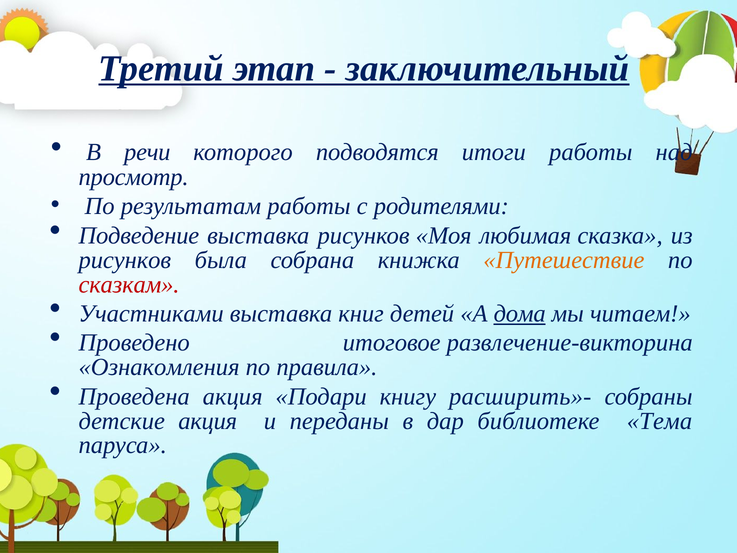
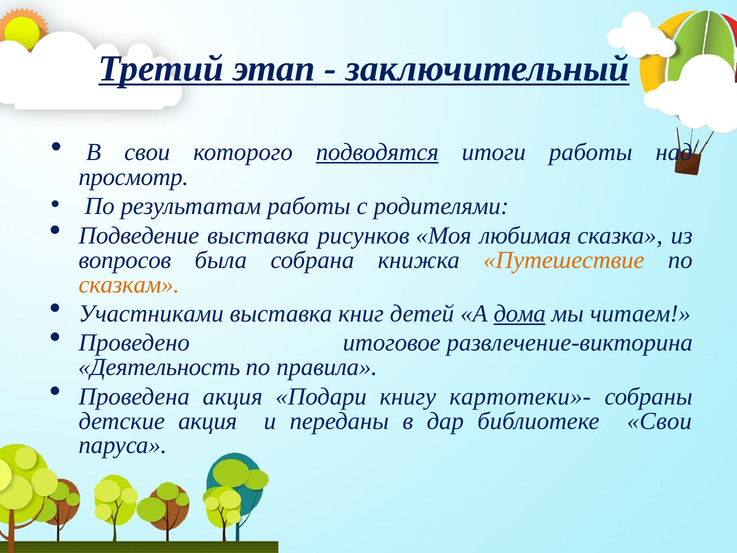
В речи: речи -> свои
подводятся underline: none -> present
рисунков at (125, 260): рисунков -> вопросов
сказкам colour: red -> orange
Ознакомления: Ознакомления -> Деятельность
расширить»-: расширить»- -> картотеки»-
библиотеке Тема: Тема -> Свои
